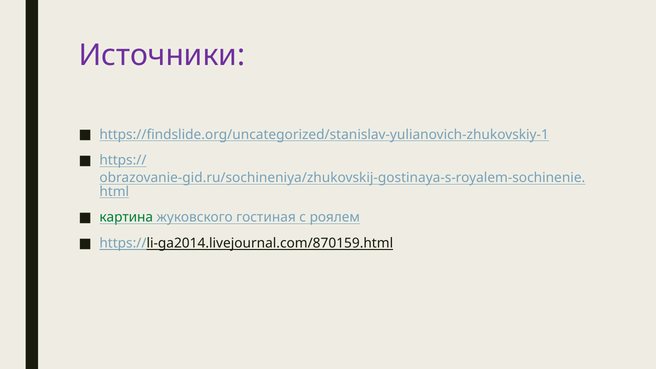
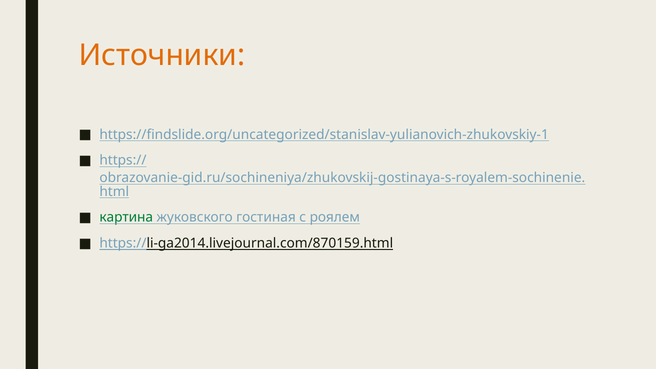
Источники colour: purple -> orange
